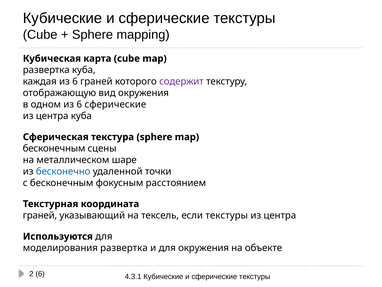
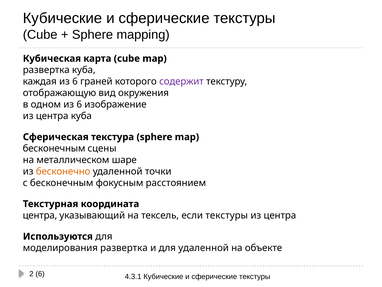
6 сферические: сферические -> изображение
бесконечно colour: blue -> orange
граней at (40, 215): граней -> центра
для окружения: окружения -> удаленной
